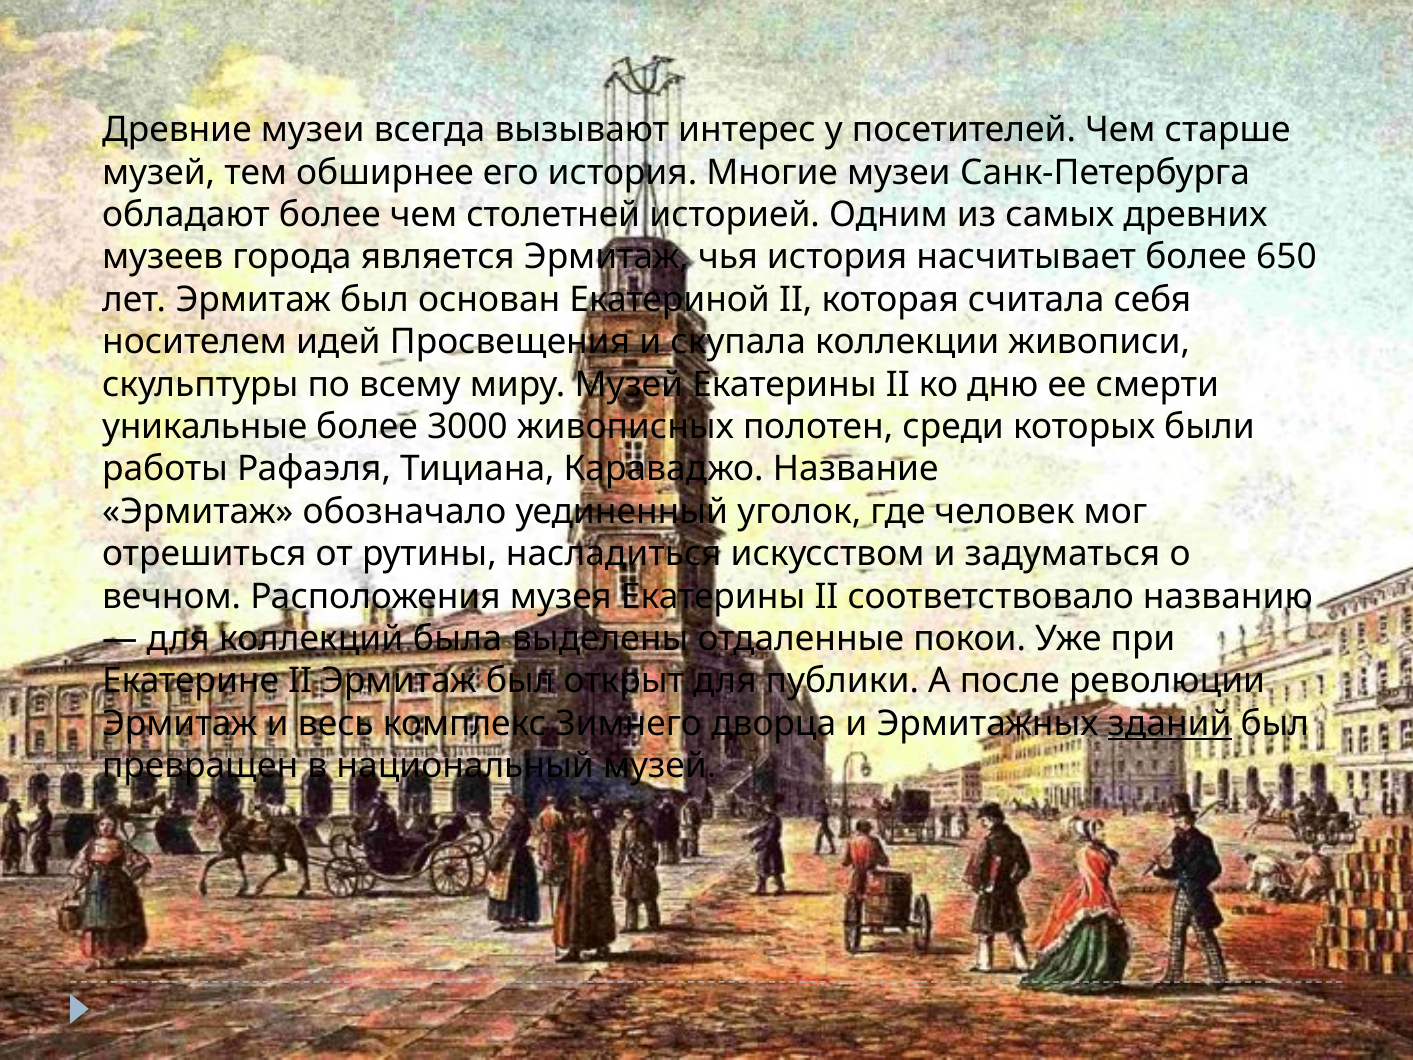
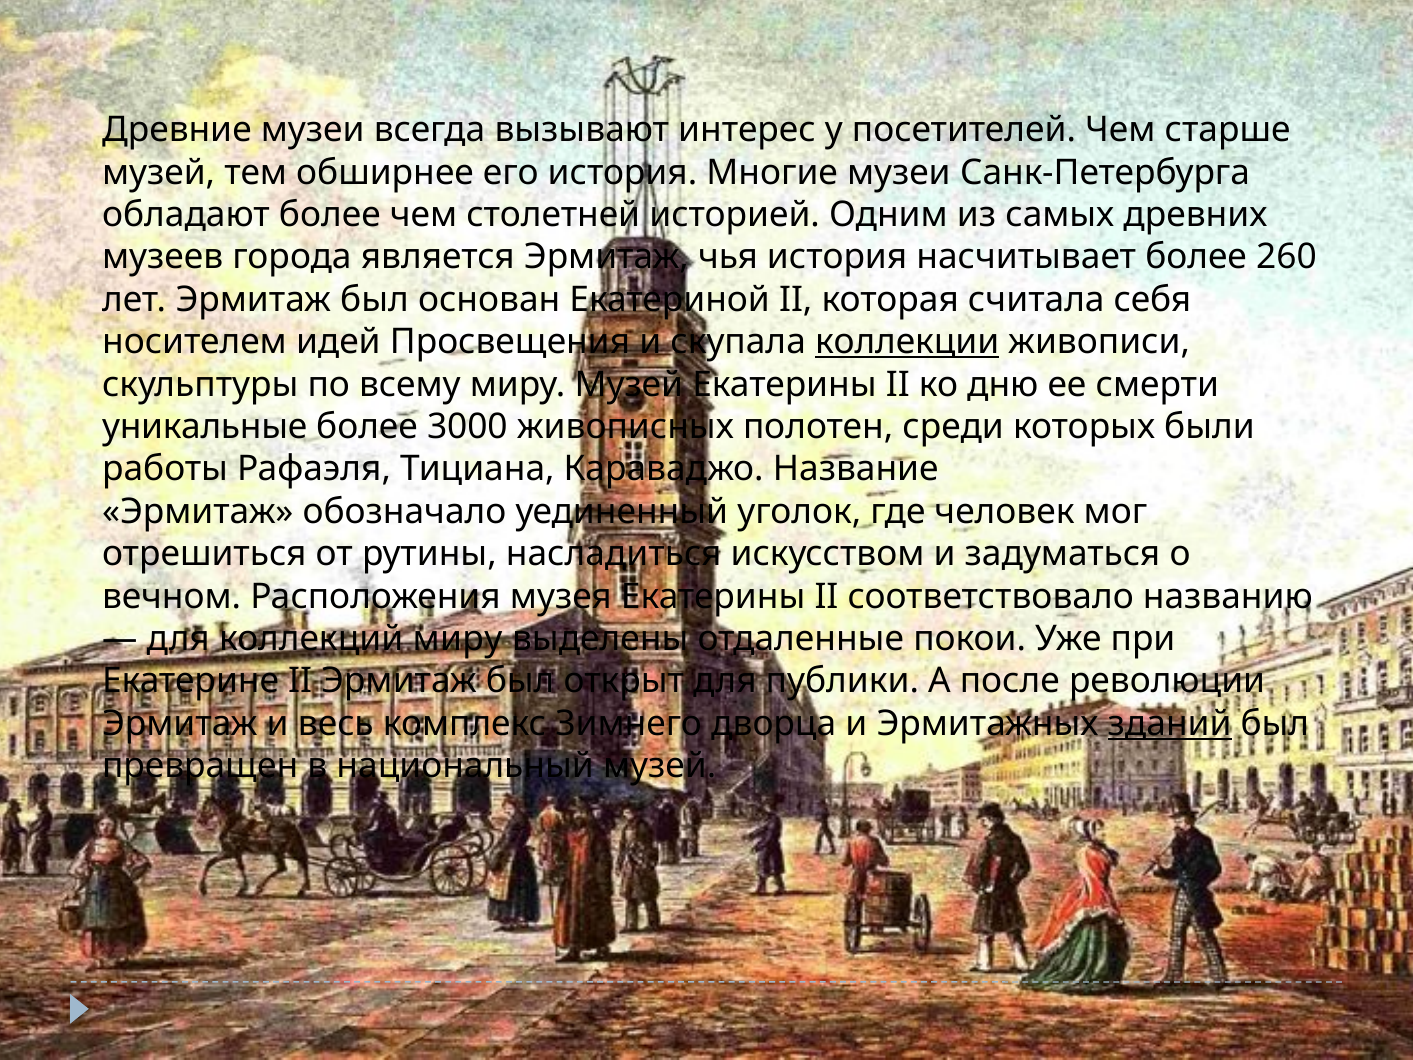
650: 650 -> 260
коллекции underline: none -> present
коллекций была: была -> миру
